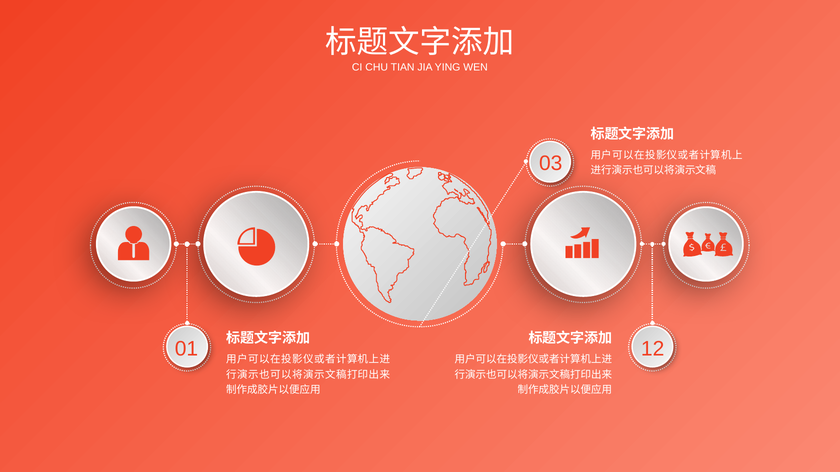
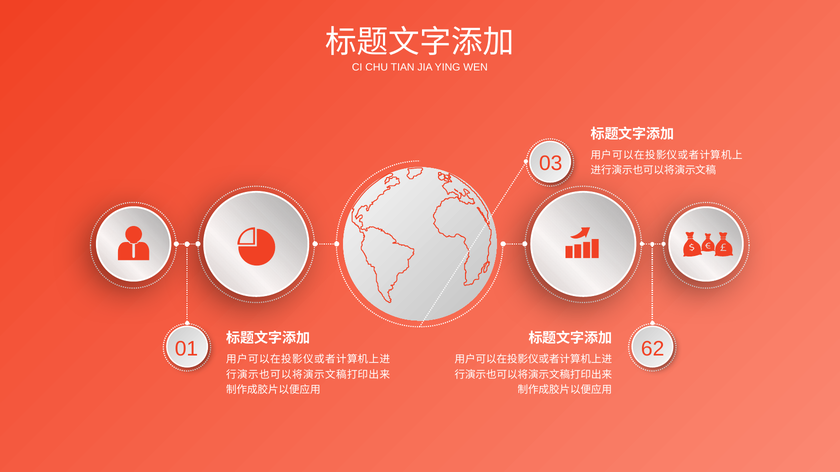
12: 12 -> 62
